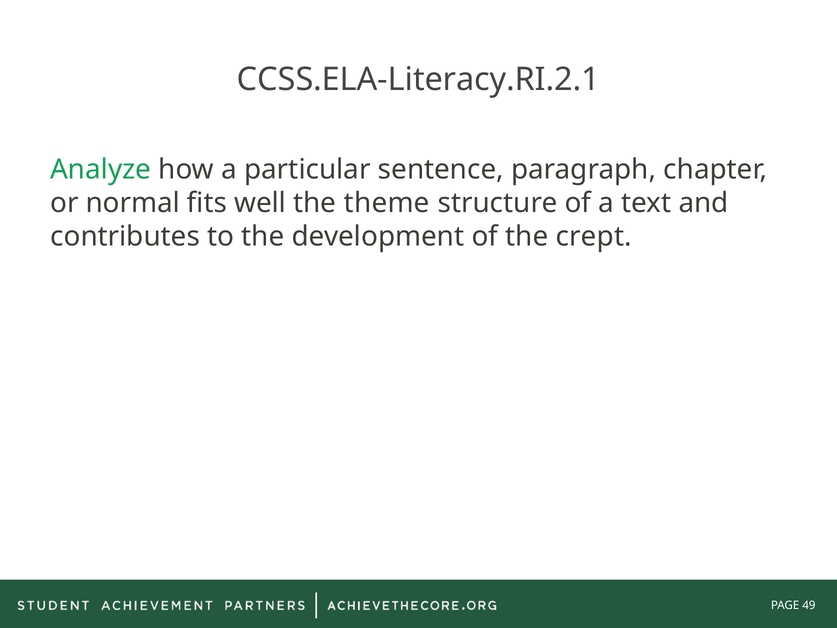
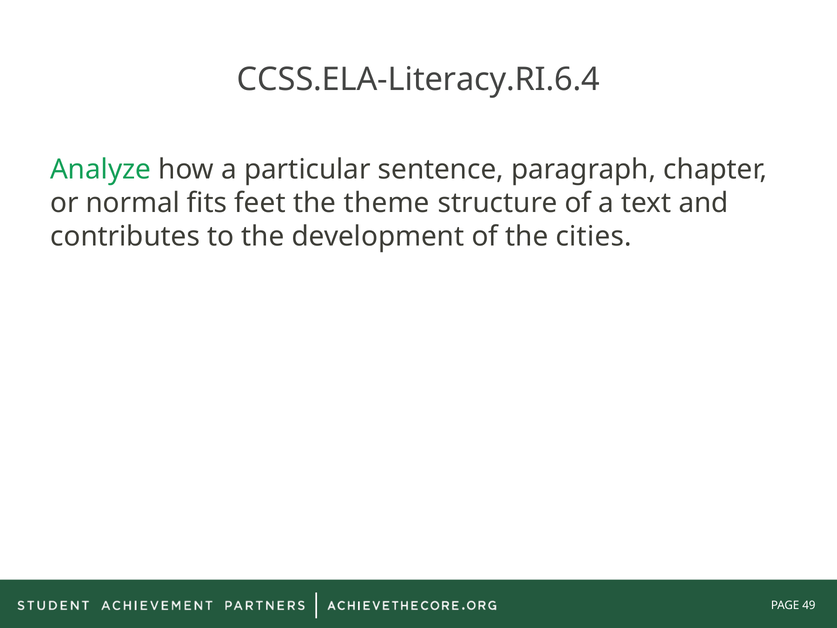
CCSS.ELA-Literacy.RI.2.1: CCSS.ELA-Literacy.RI.2.1 -> CCSS.ELA-Literacy.RI.6.4
well: well -> feet
crept: crept -> cities
